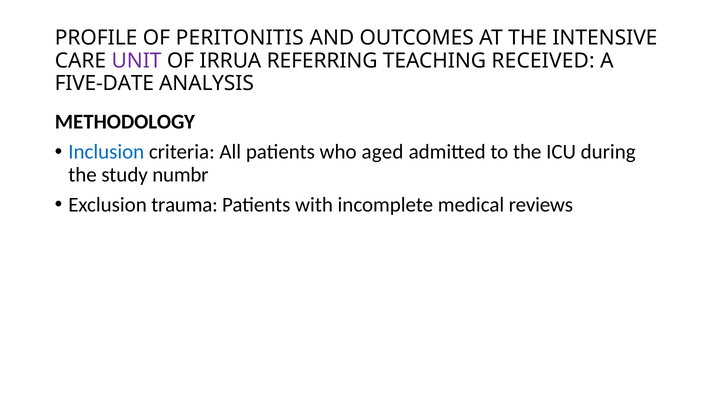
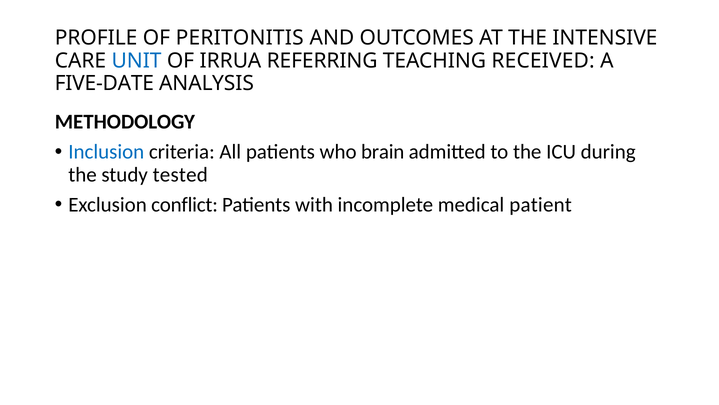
UNIT colour: purple -> blue
aged: aged -> brain
numbr: numbr -> tested
trauma: trauma -> conflict
reviews: reviews -> patient
